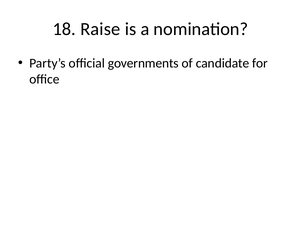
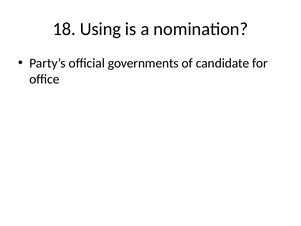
Raise: Raise -> Using
